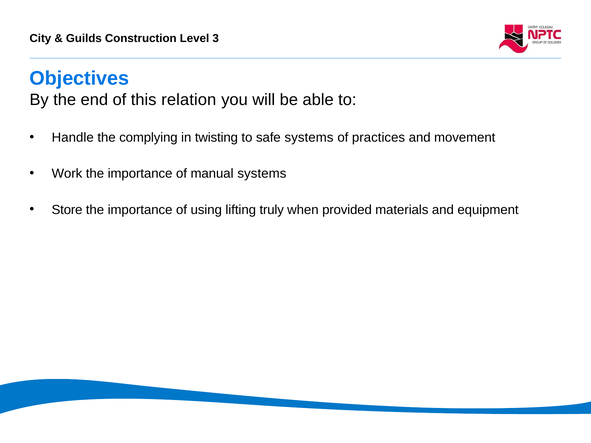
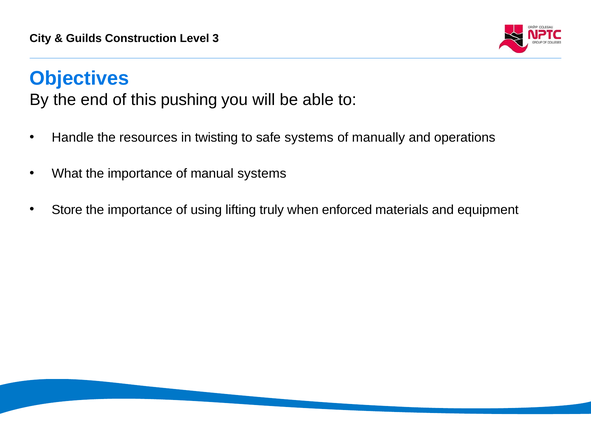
relation: relation -> pushing
complying: complying -> resources
practices: practices -> manually
movement: movement -> operations
Work: Work -> What
provided: provided -> enforced
